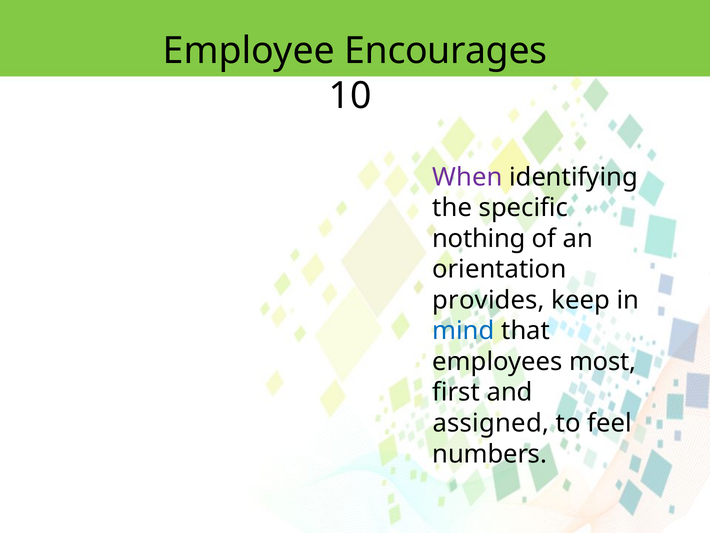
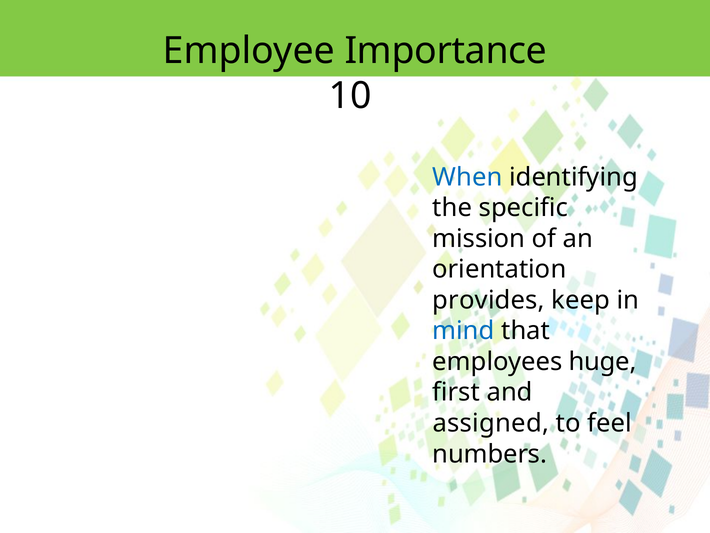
Encourages: Encourages -> Importance
When colour: purple -> blue
nothing: nothing -> mission
most: most -> huge
